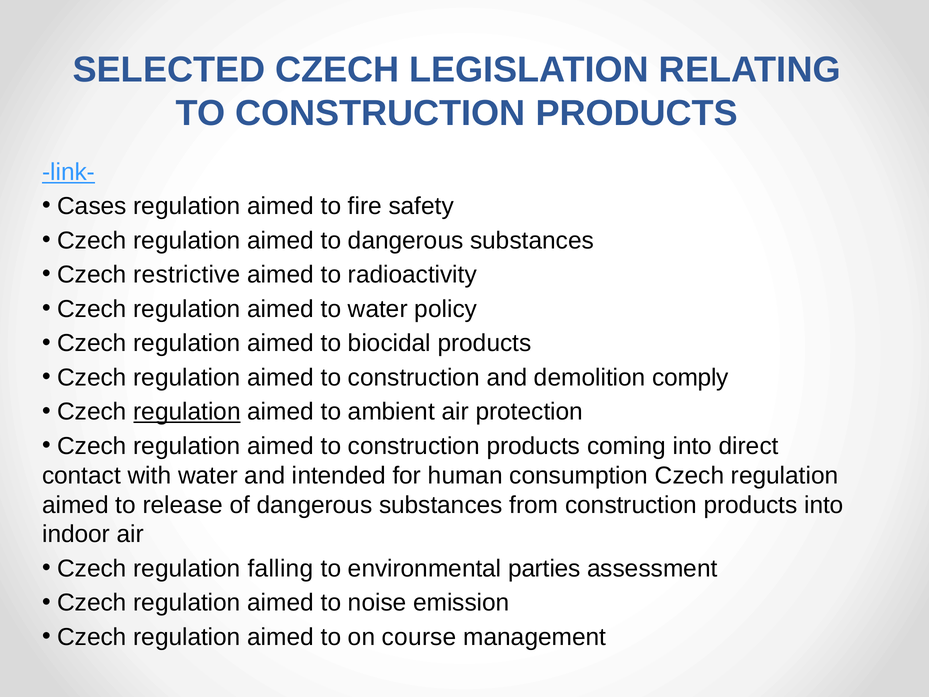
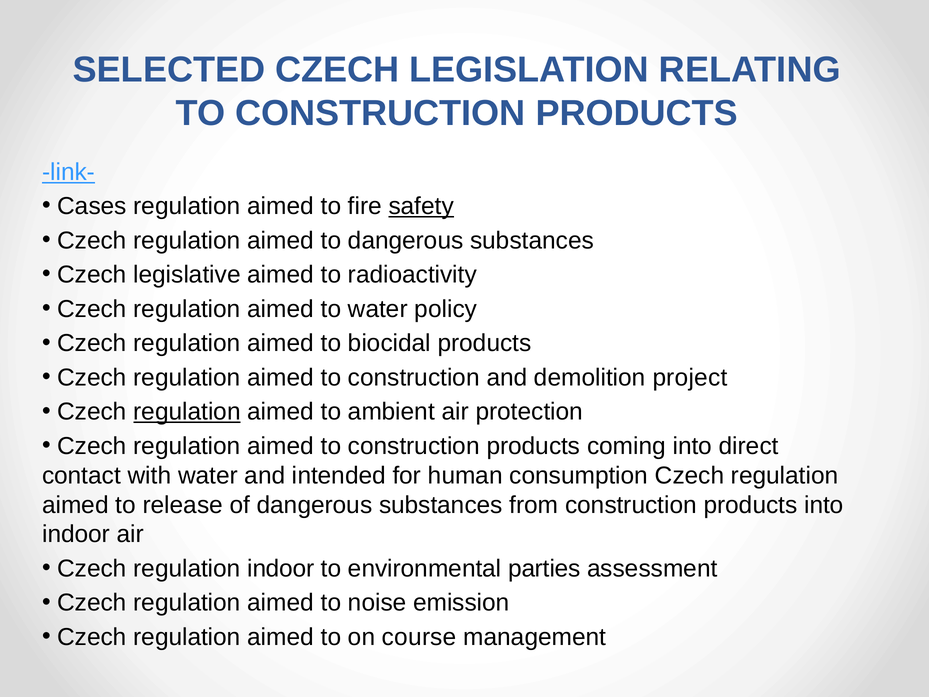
safety underline: none -> present
restrictive: restrictive -> legislative
comply: comply -> project
regulation falling: falling -> indoor
